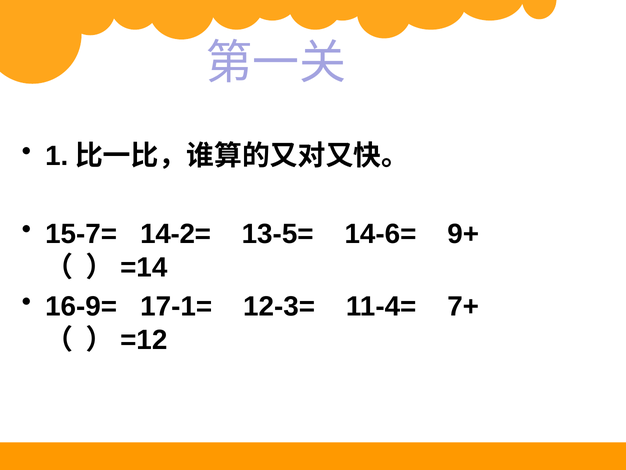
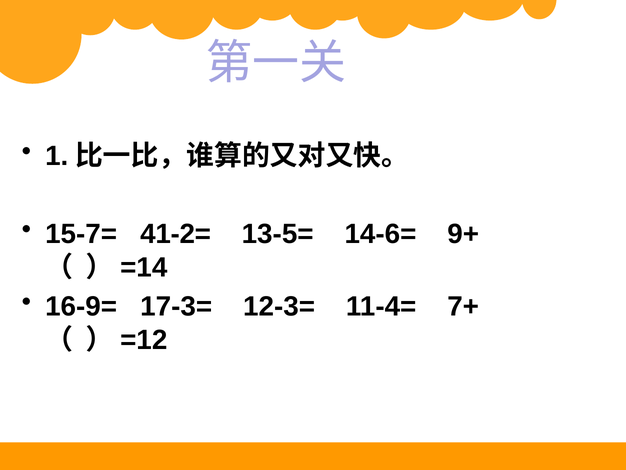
14-2=: 14-2= -> 41-2=
17-1=: 17-1= -> 17-3=
